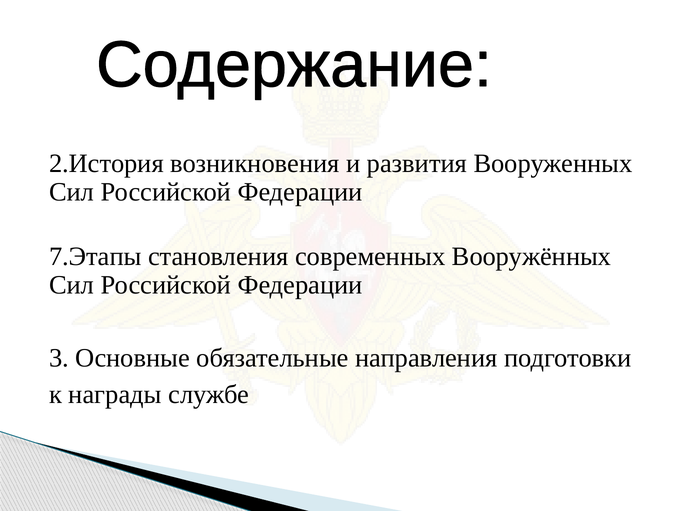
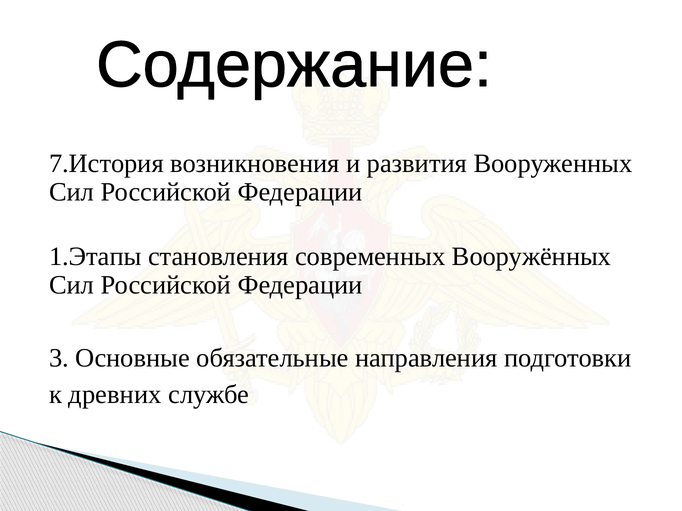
2.История: 2.История -> 7.История
7.Этапы: 7.Этапы -> 1.Этапы
награды: награды -> древних
